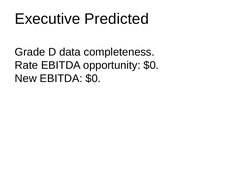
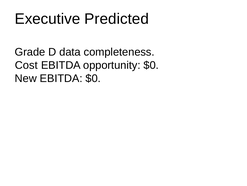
Rate: Rate -> Cost
